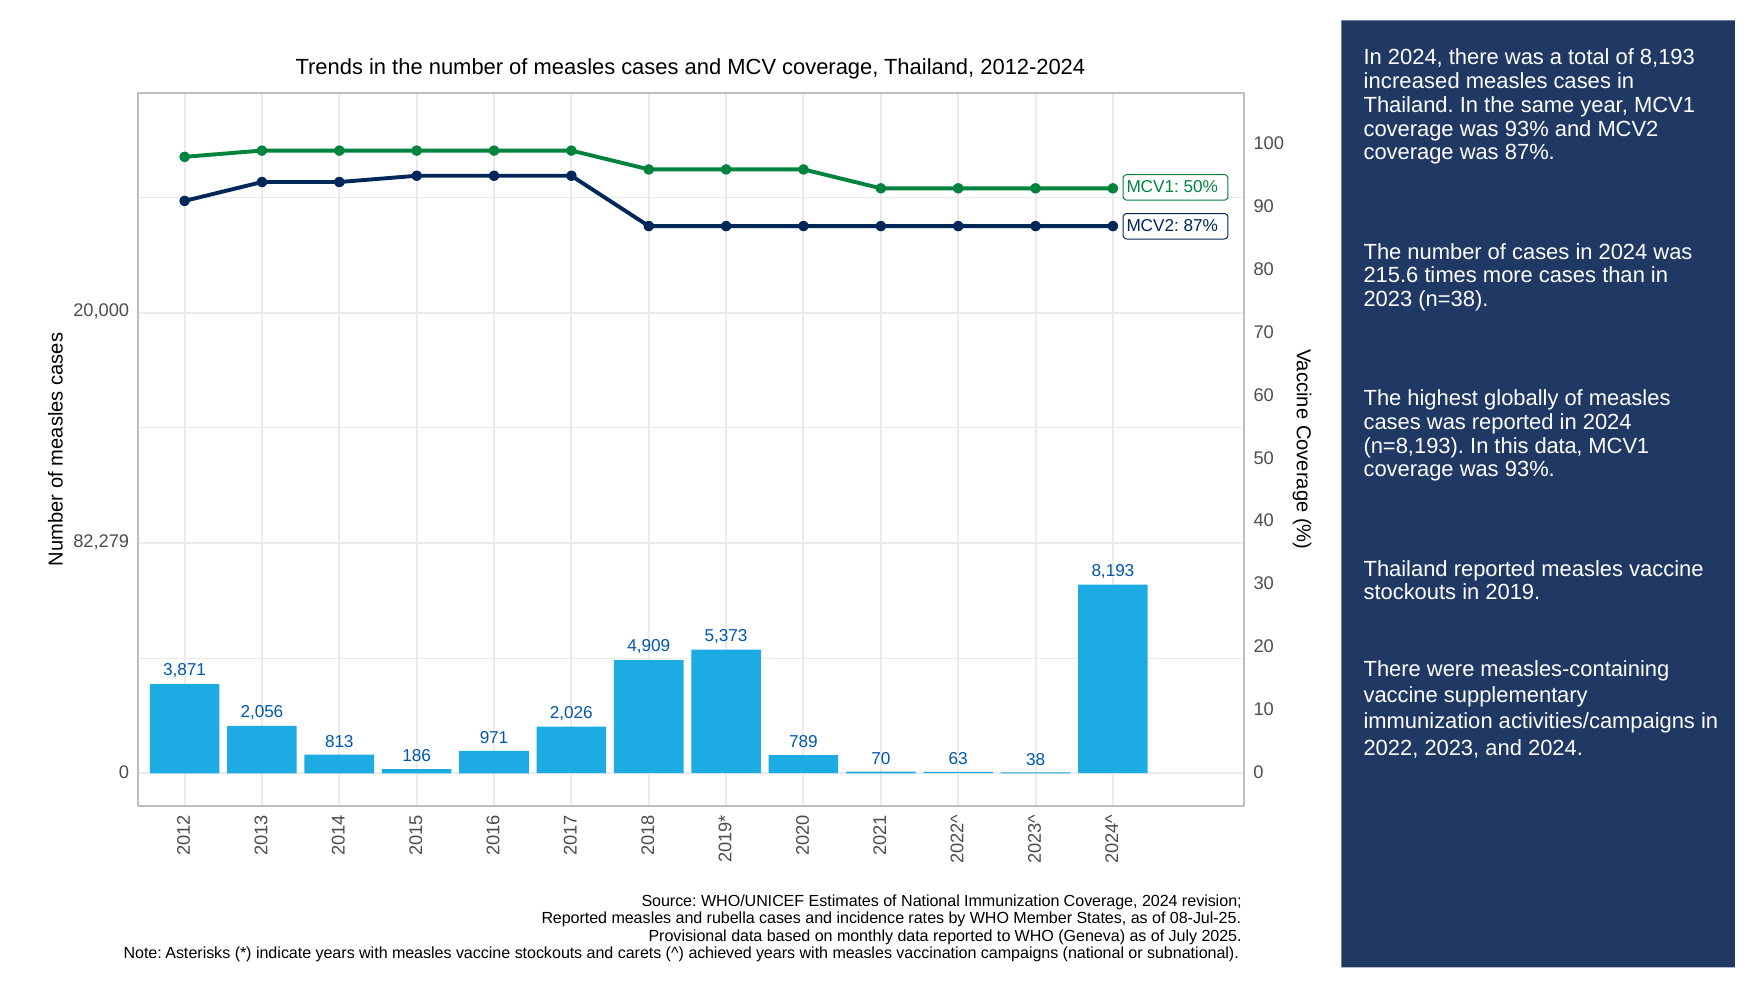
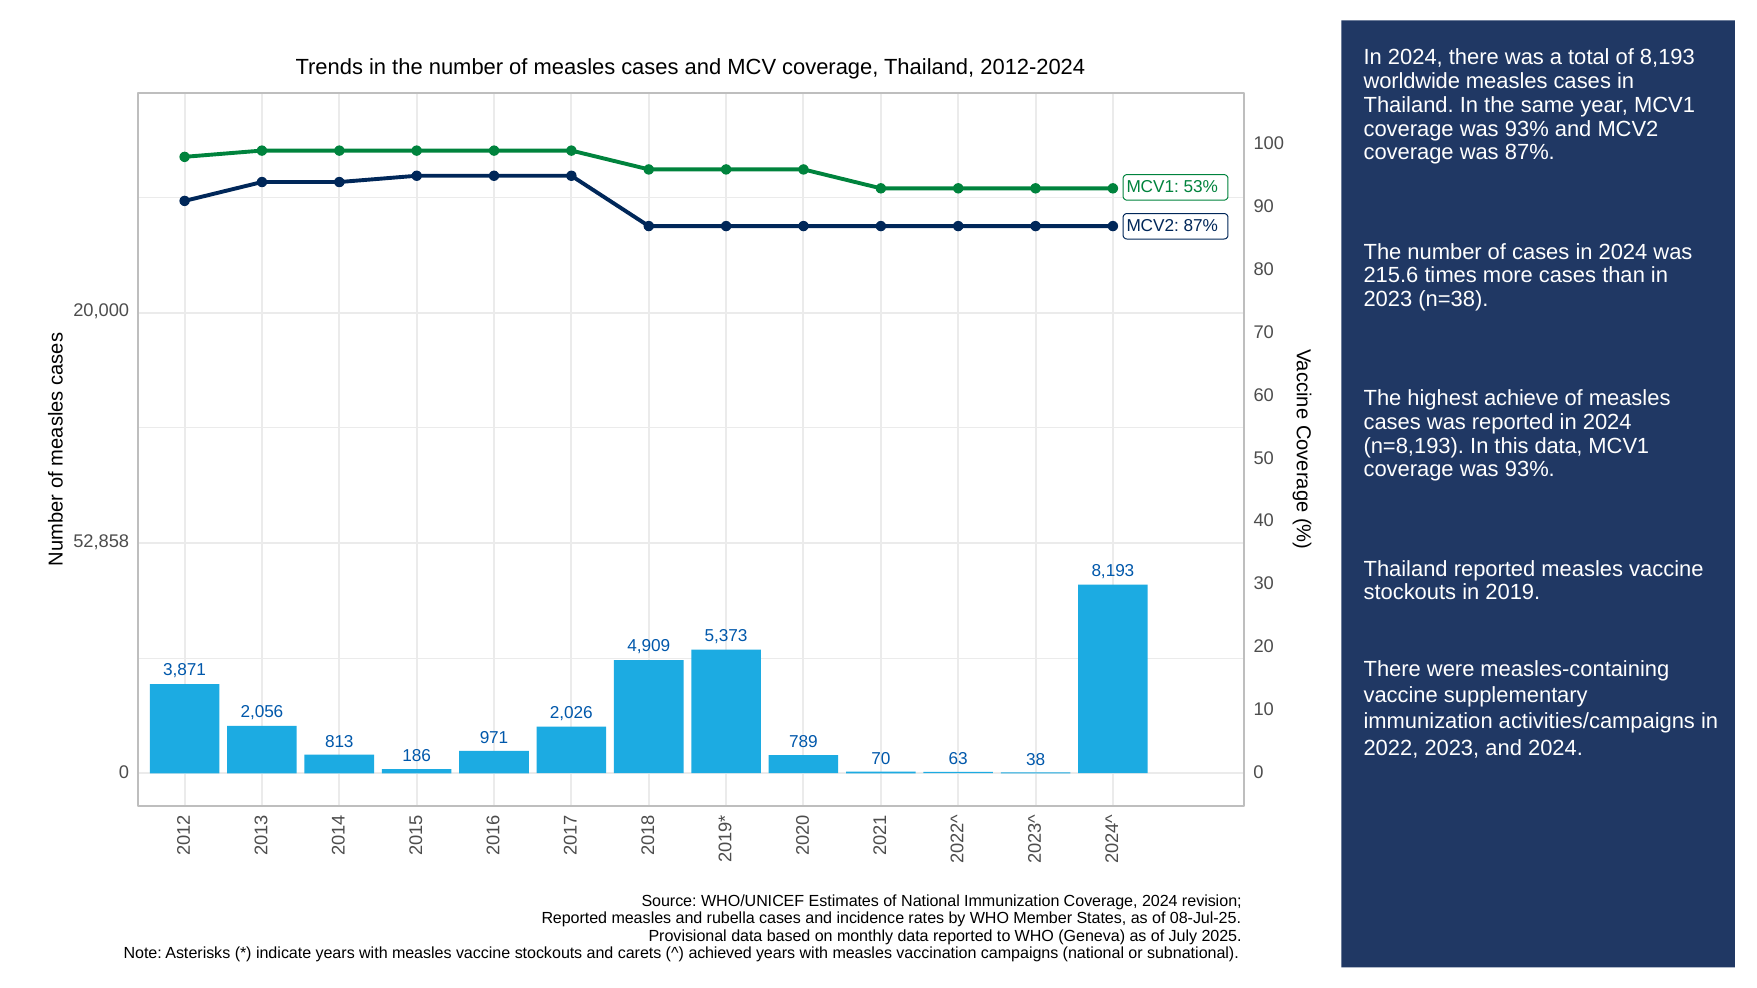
increased: increased -> worldwide
50%: 50% -> 53%
globally: globally -> achieve
82,279: 82,279 -> 52,858
